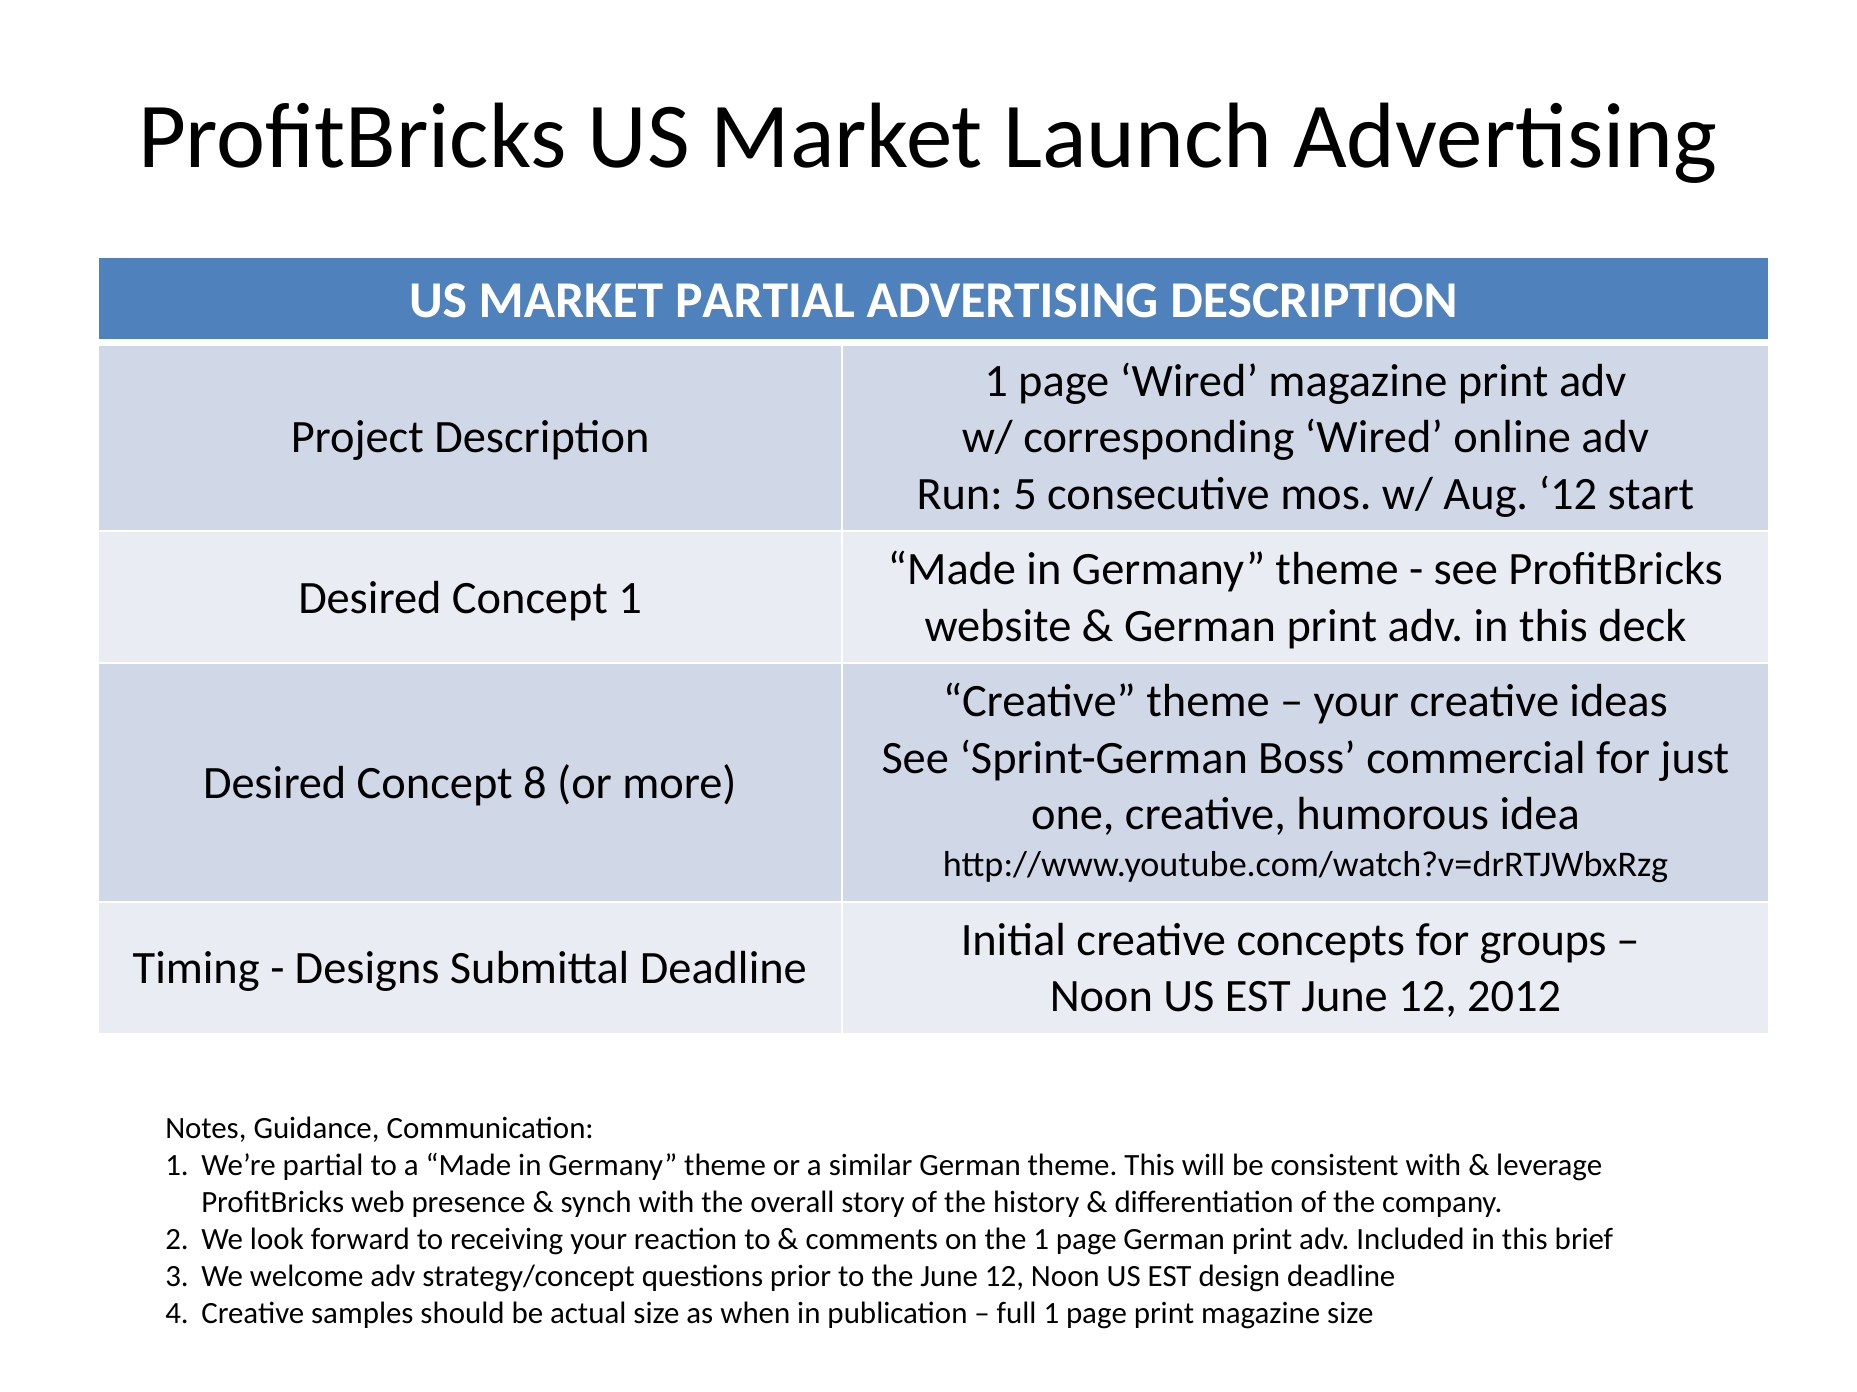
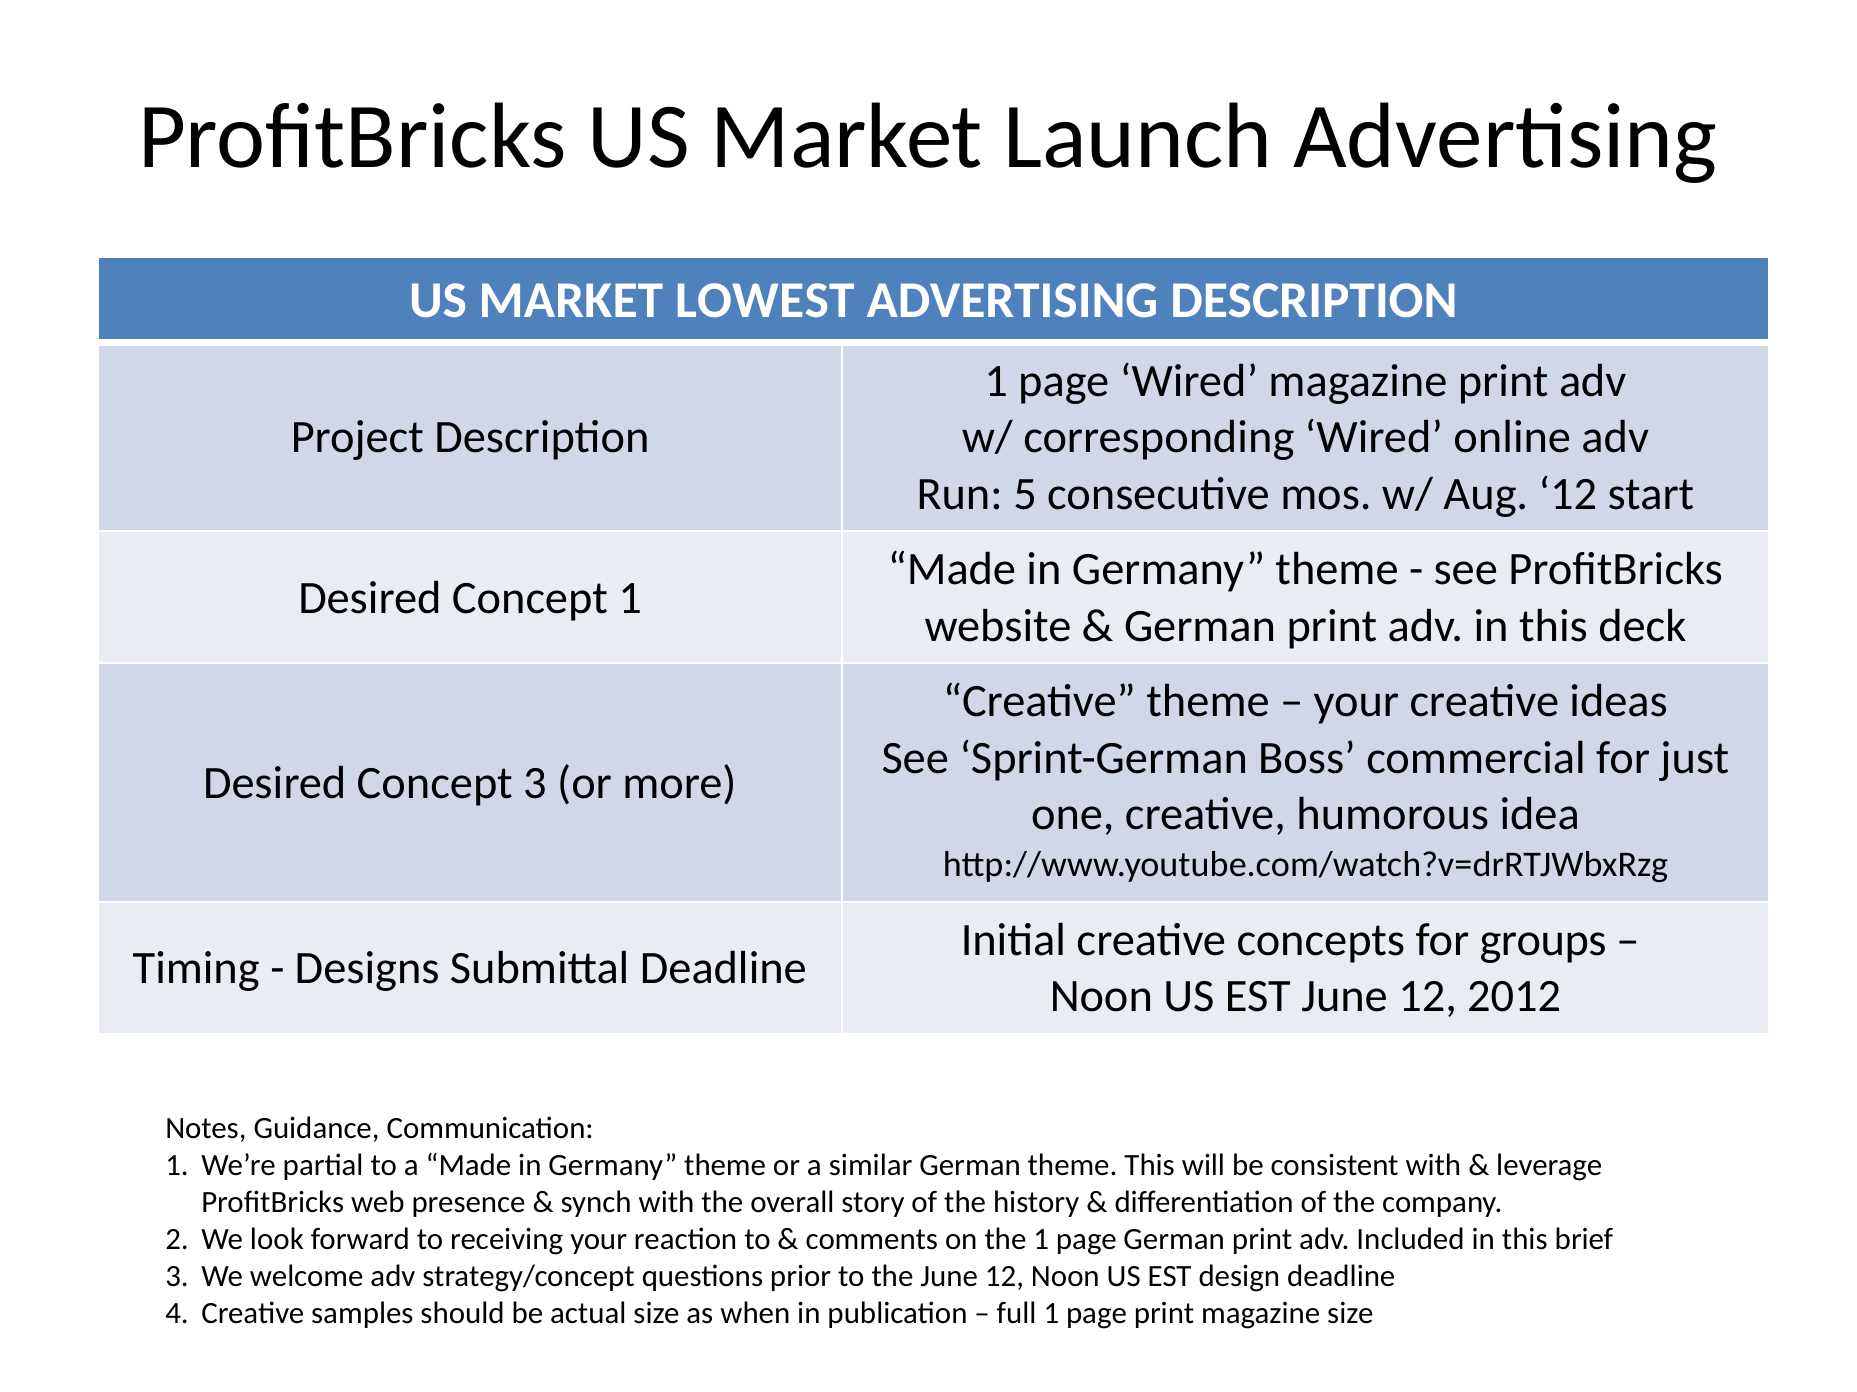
MARKET PARTIAL: PARTIAL -> LOWEST
Concept 8: 8 -> 3
